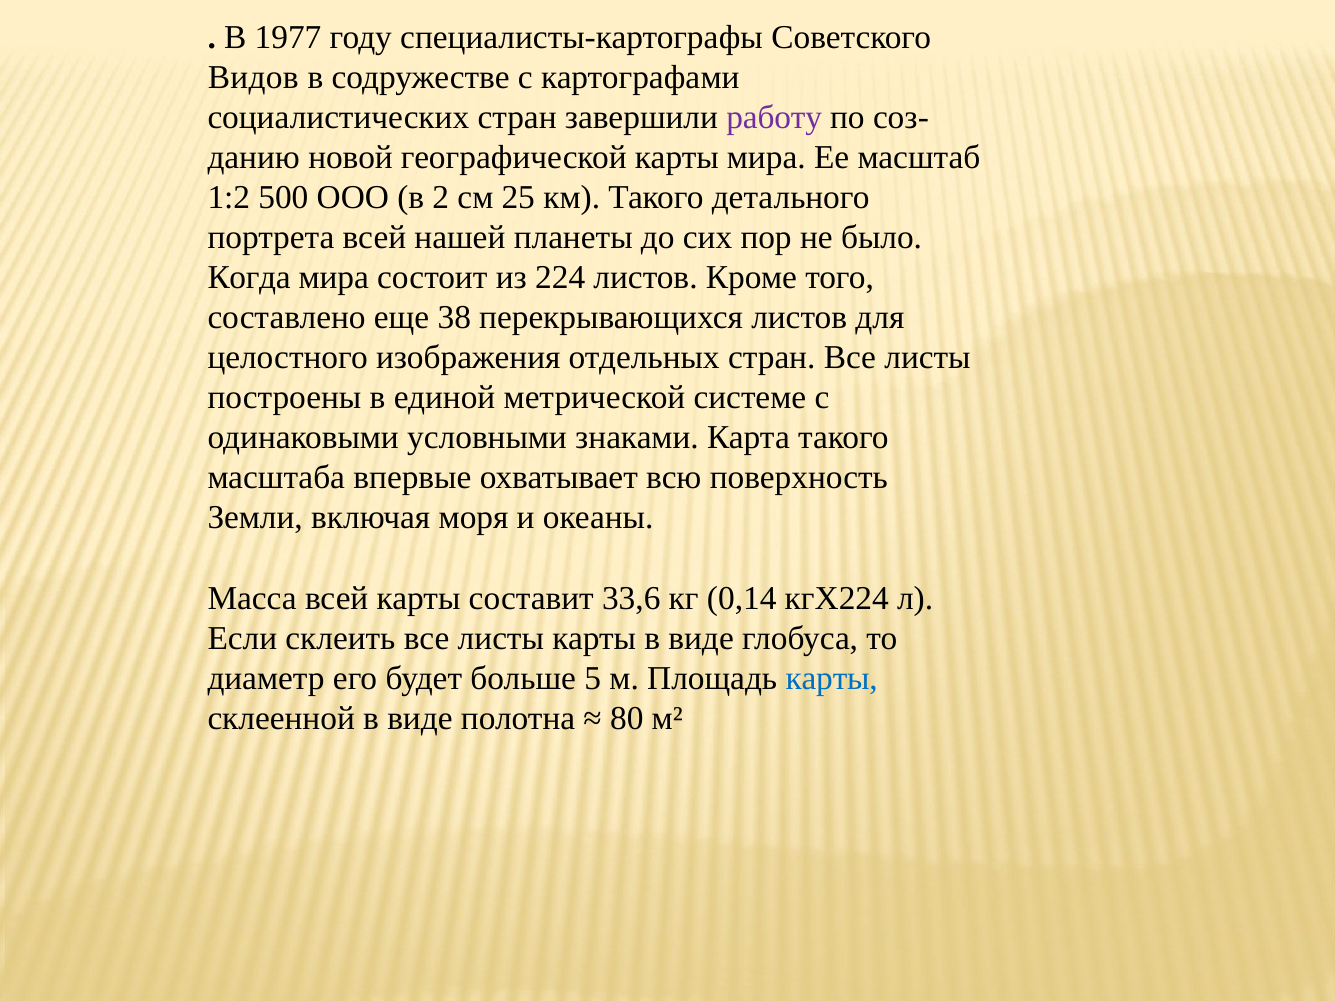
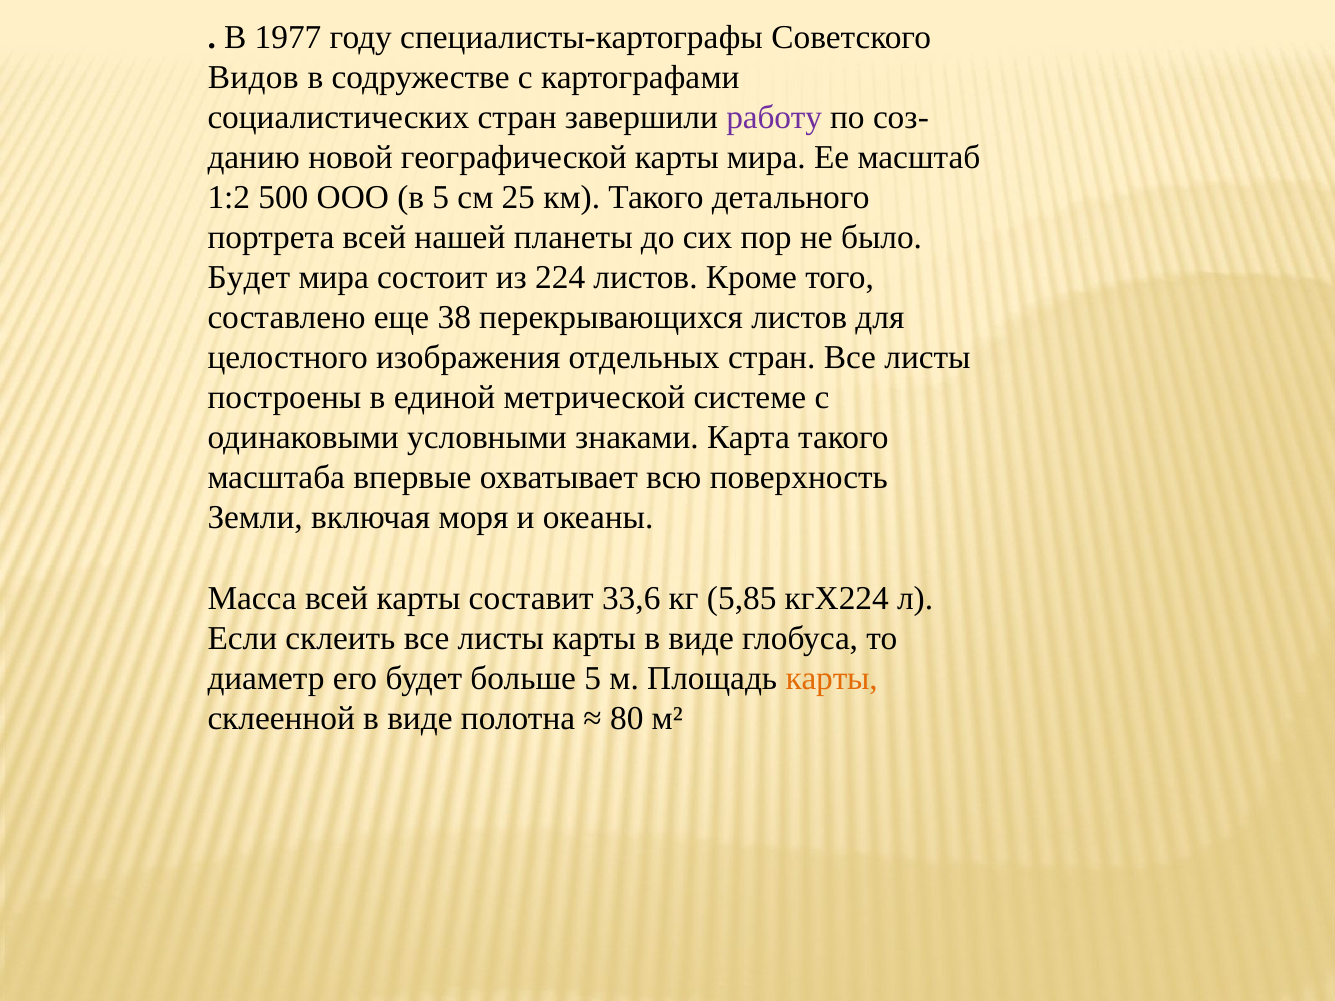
в 2: 2 -> 5
Когда at (249, 278): Когда -> Будет
0,14: 0,14 -> 5,85
карты at (832, 678) colour: blue -> orange
